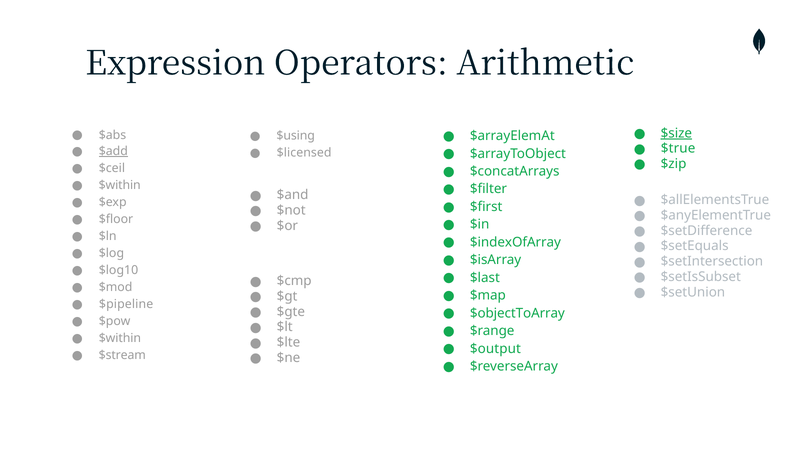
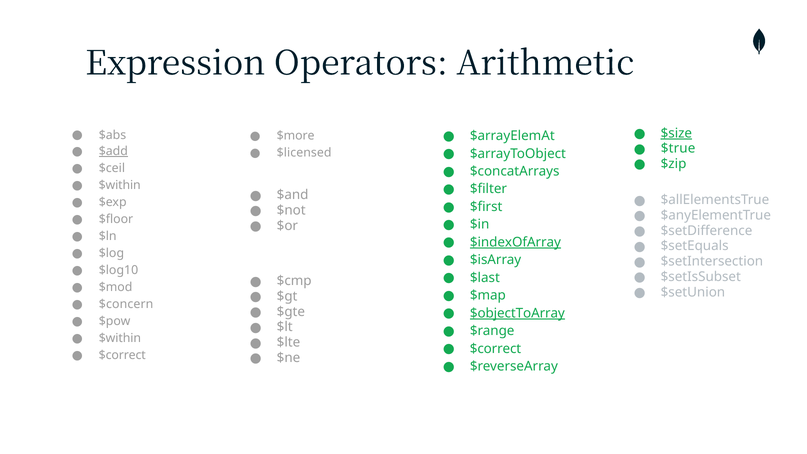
$using: $using -> $more
$indexOfArray underline: none -> present
$pipeline: $pipeline -> $concern
$objectToArray underline: none -> present
$output at (495, 349): $output -> $correct
$stream at (122, 355): $stream -> $correct
